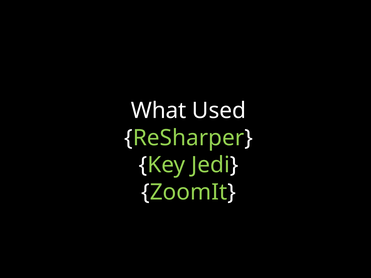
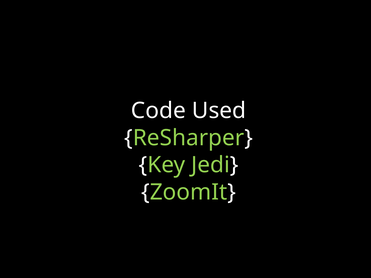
What: What -> Code
